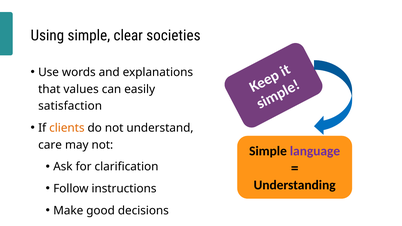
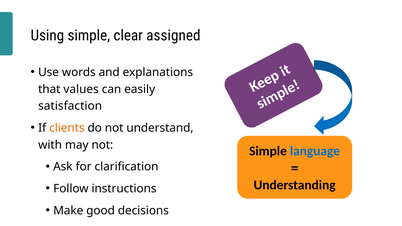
societies: societies -> assigned
care: care -> with
language colour: purple -> blue
